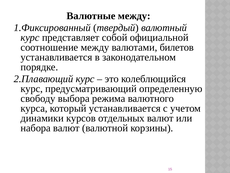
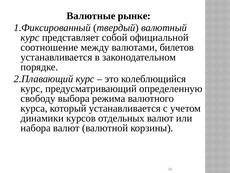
Валютные между: между -> рынке
